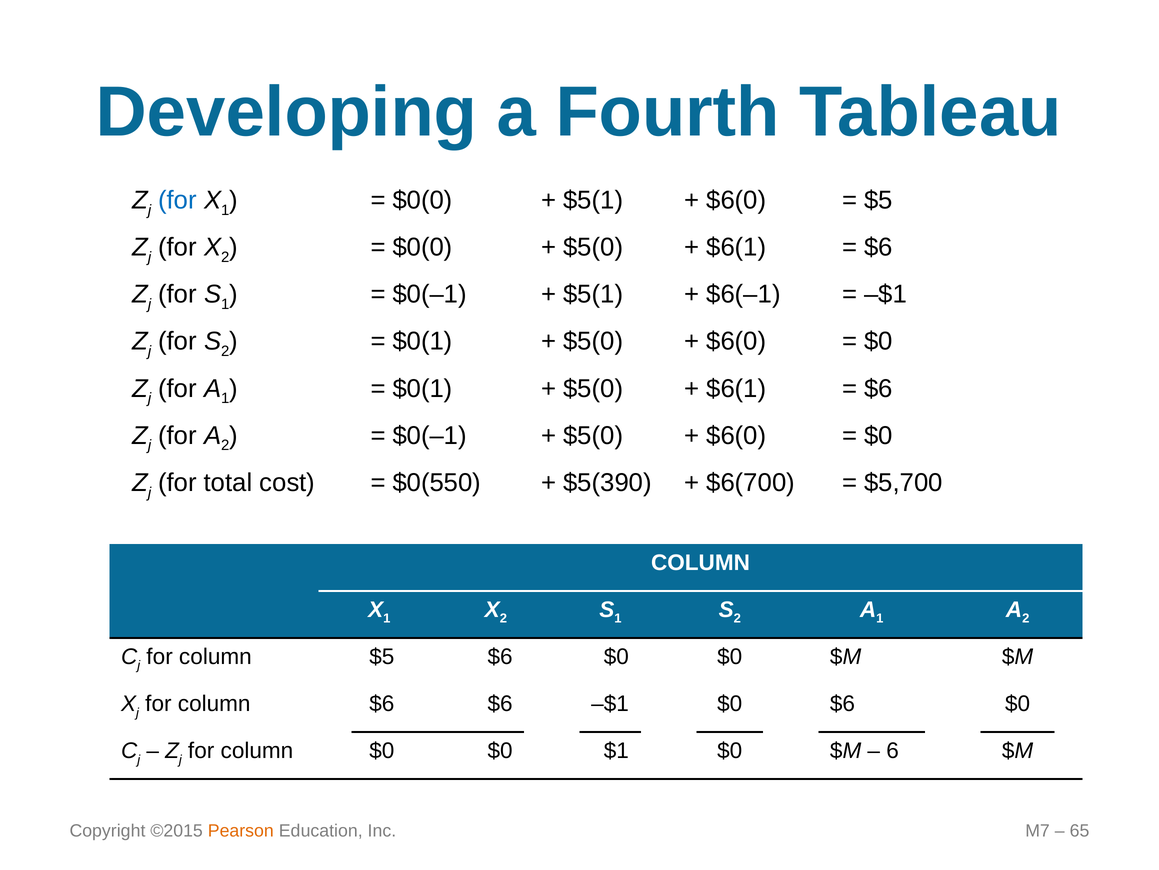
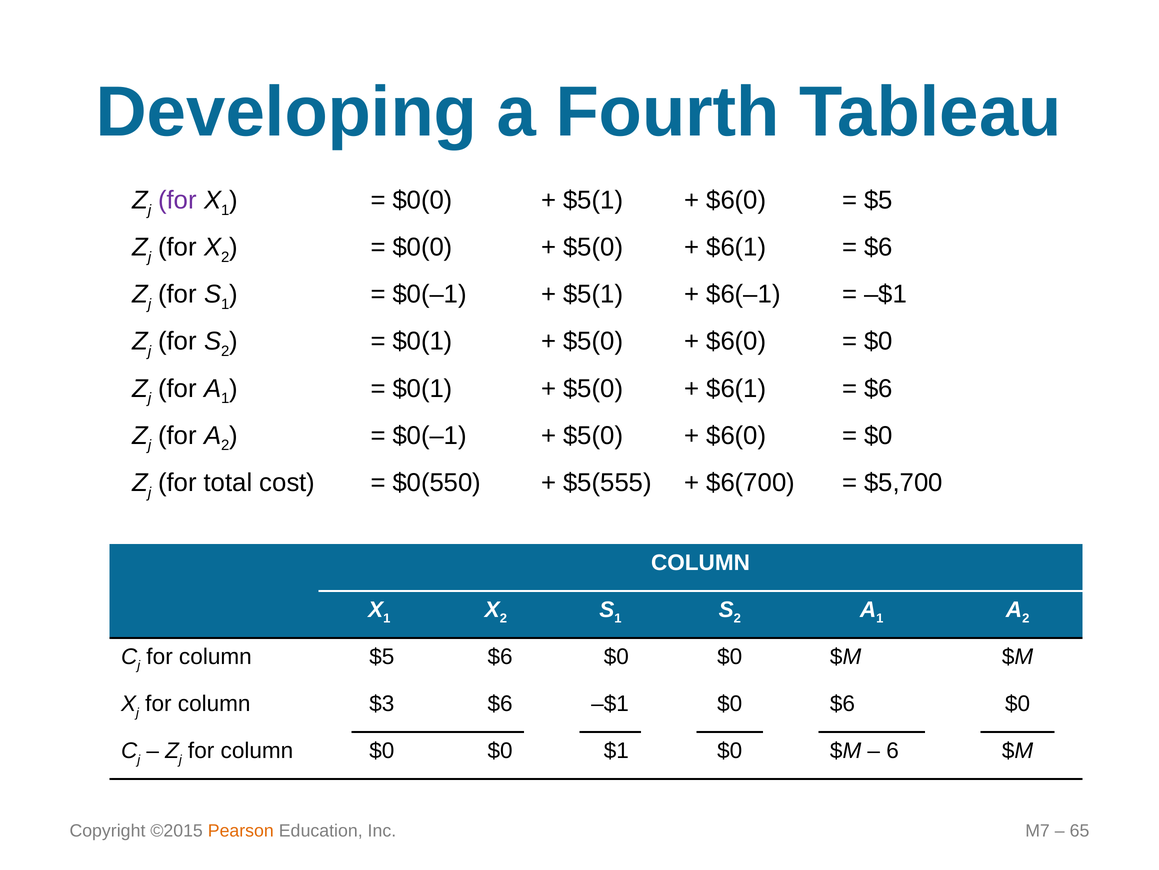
for at (178, 200) colour: blue -> purple
$5(390: $5(390 -> $5(555
column $6: $6 -> $3
